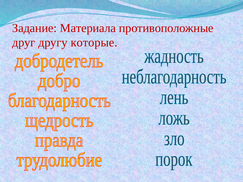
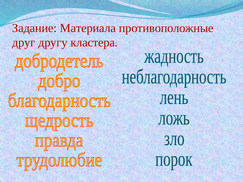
которые: которые -> кластера
